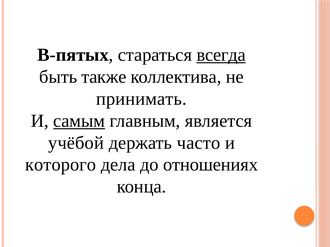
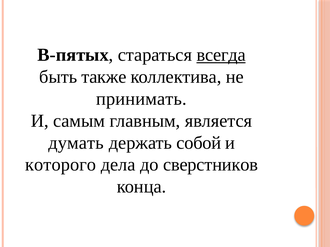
самым underline: present -> none
учёбой: учёбой -> думать
часто: часто -> собой
отношениях: отношениях -> сверстников
